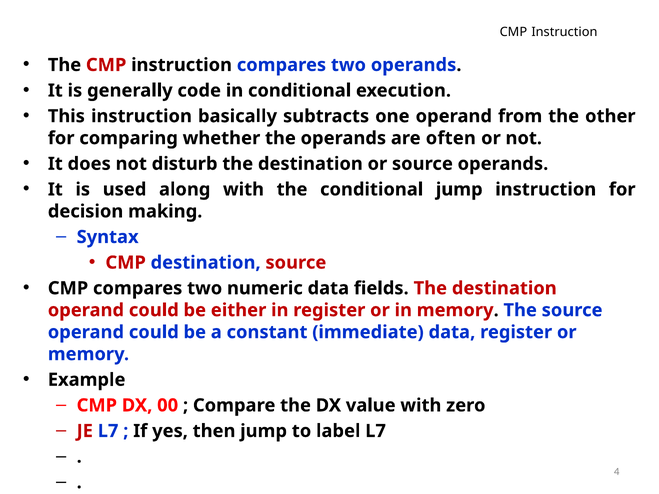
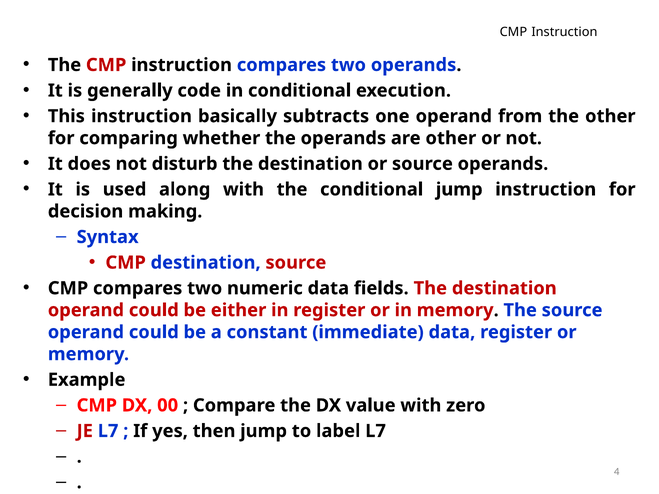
are often: often -> other
